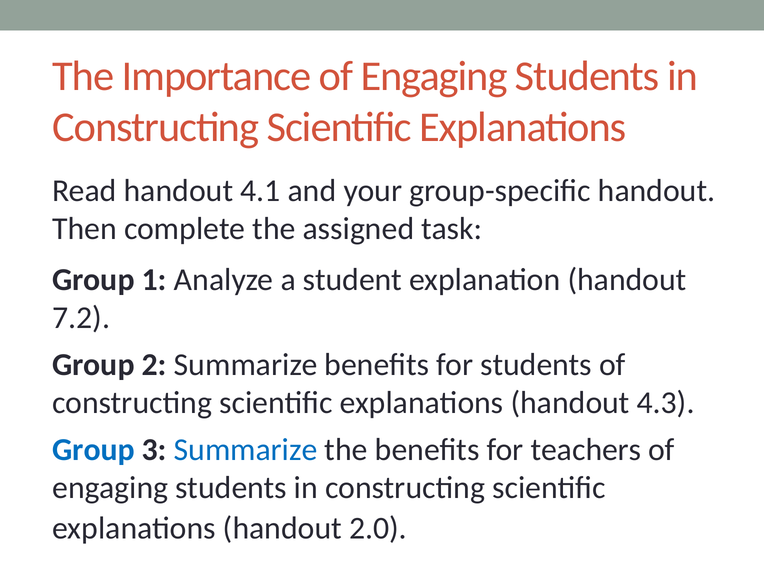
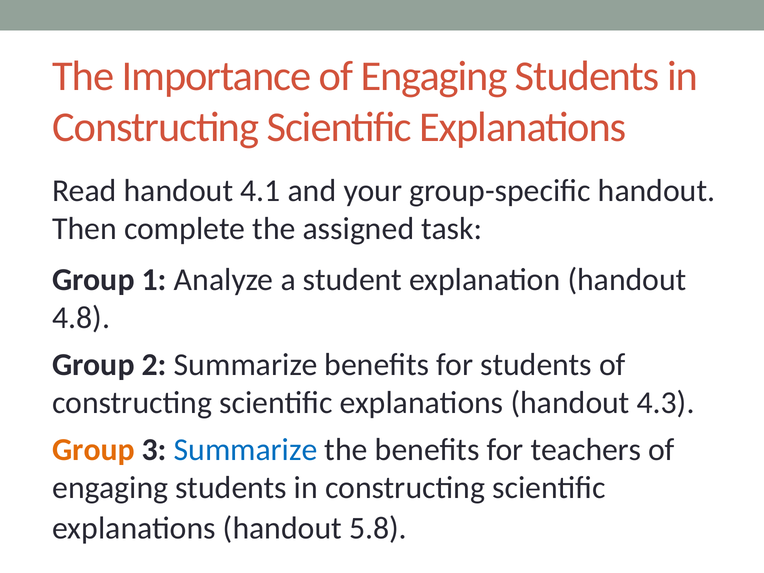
7.2: 7.2 -> 4.8
Group at (93, 450) colour: blue -> orange
2.0: 2.0 -> 5.8
